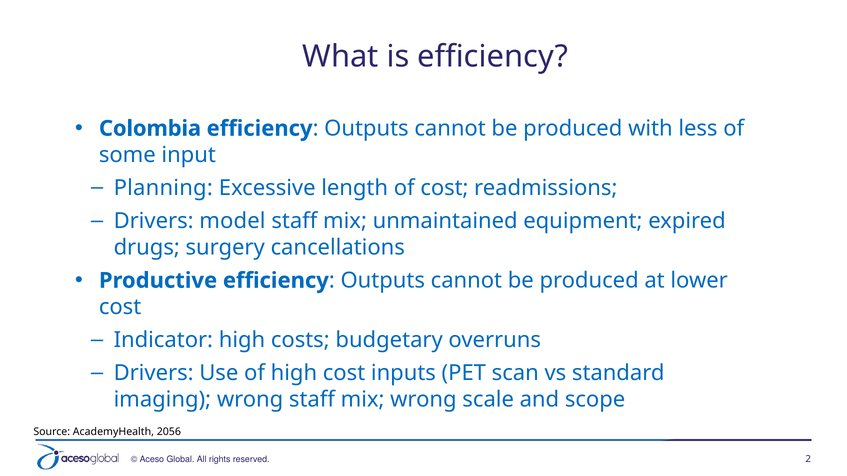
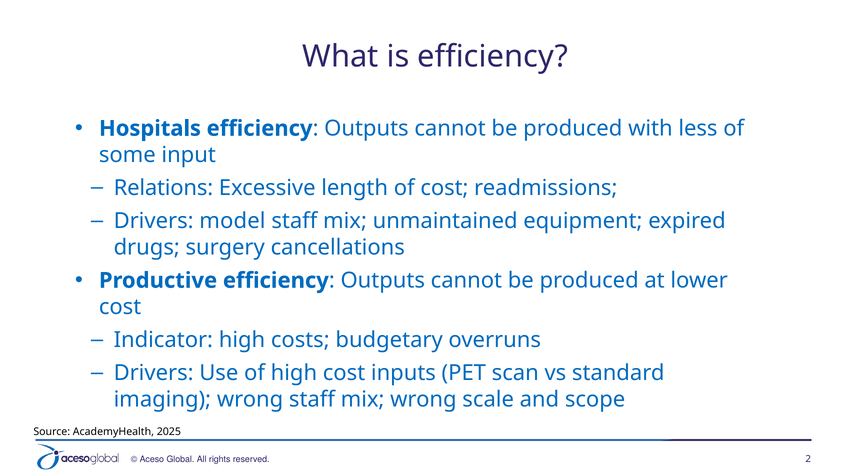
Colombia: Colombia -> Hospitals
Planning: Planning -> Relations
2056: 2056 -> 2025
